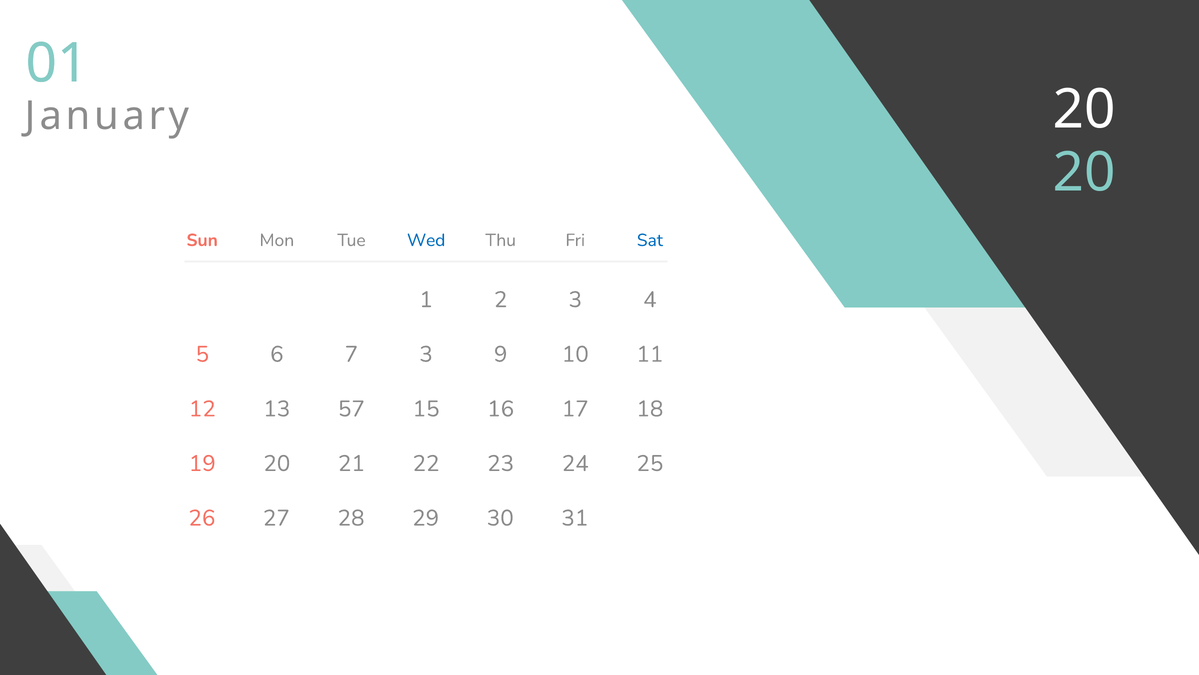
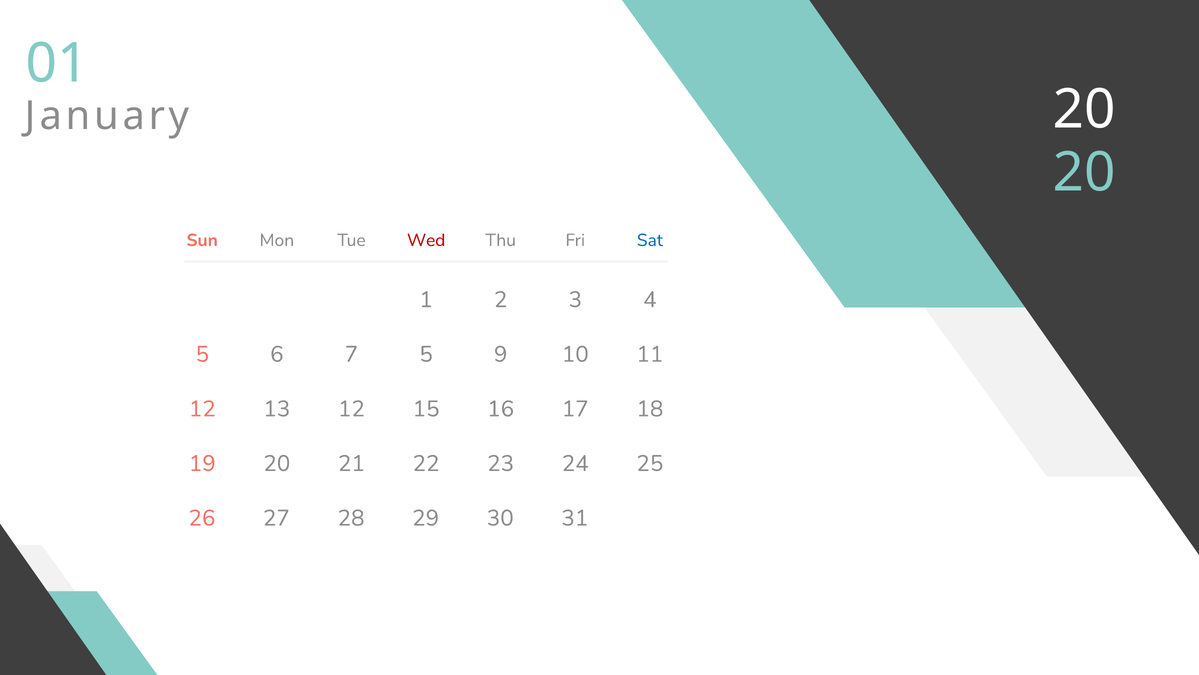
Wed colour: blue -> red
7 3: 3 -> 5
13 57: 57 -> 12
